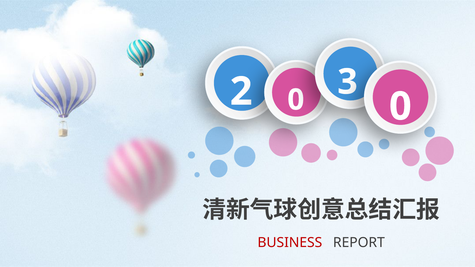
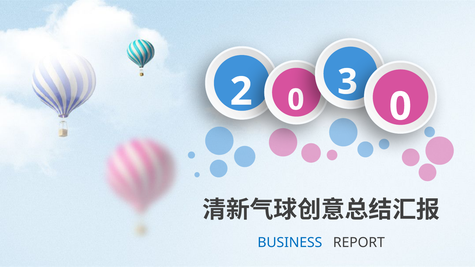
BUSINESS colour: red -> blue
